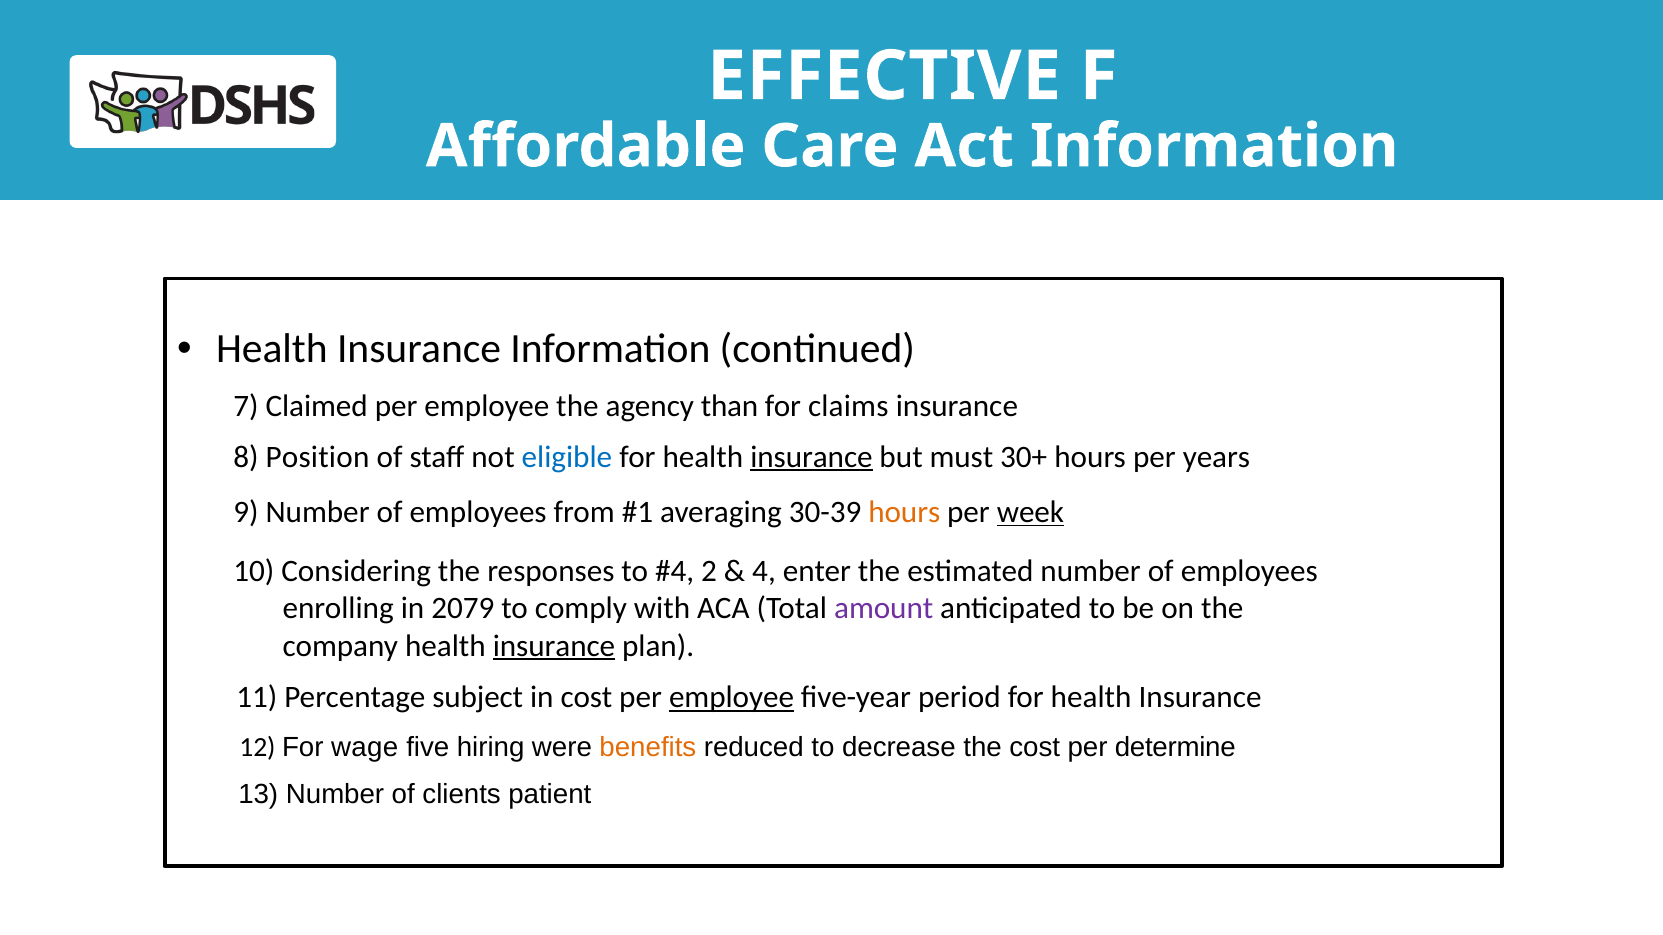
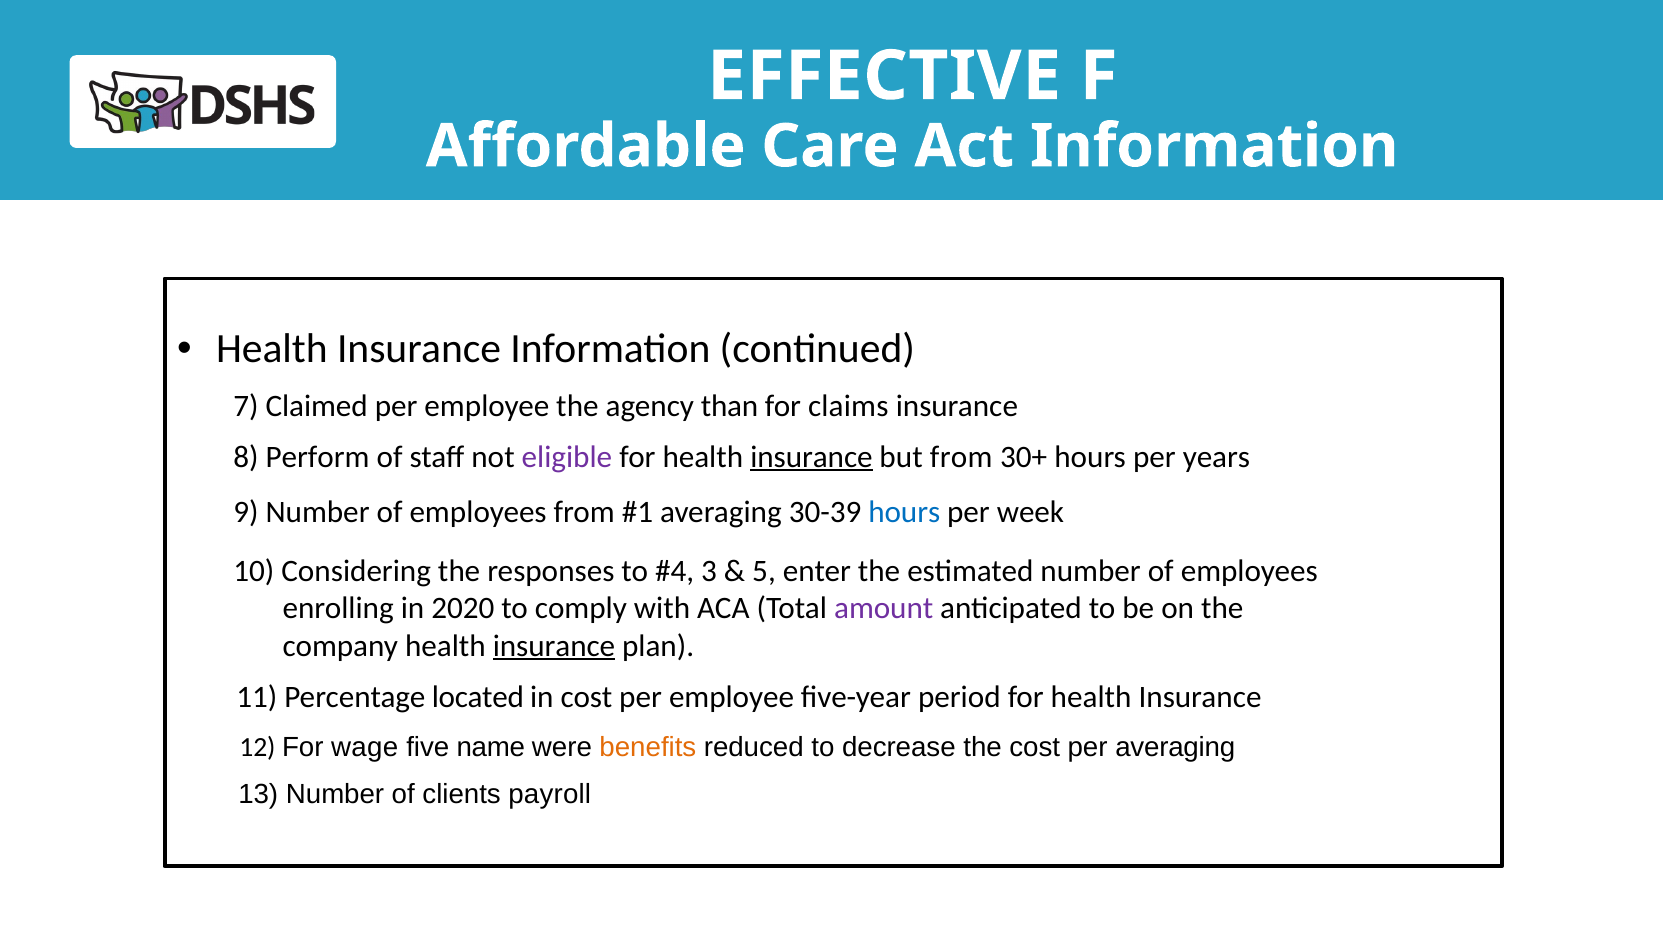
Position: Position -> Perform
eligible colour: blue -> purple
but must: must -> from
hours at (904, 512) colour: orange -> blue
week underline: present -> none
2: 2 -> 3
4: 4 -> 5
2079: 2079 -> 2020
subject: subject -> located
employee at (732, 698) underline: present -> none
hiring: hiring -> name
per determine: determine -> averaging
patient: patient -> payroll
